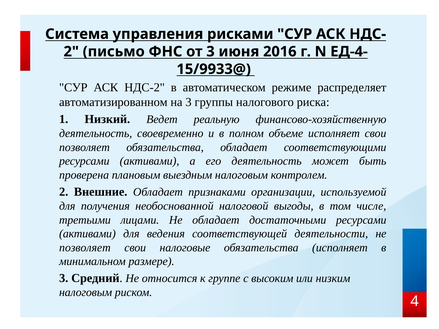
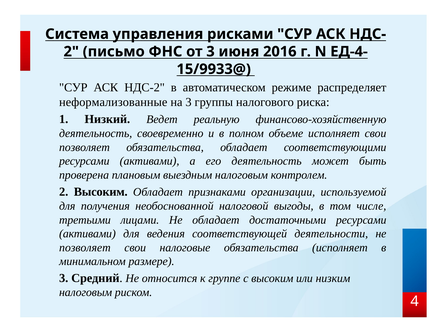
автоматизированном: автоматизированном -> неформализованные
2 Внешние: Внешние -> Высоким
